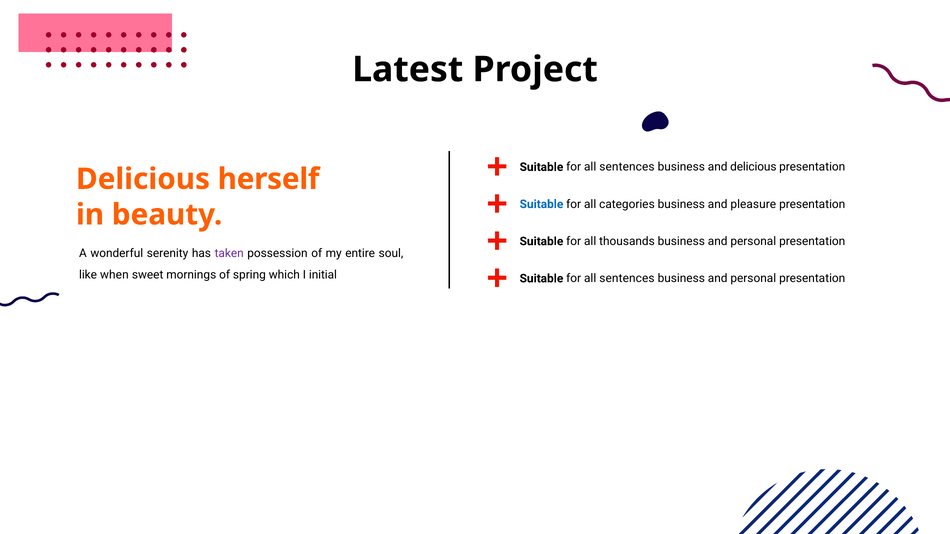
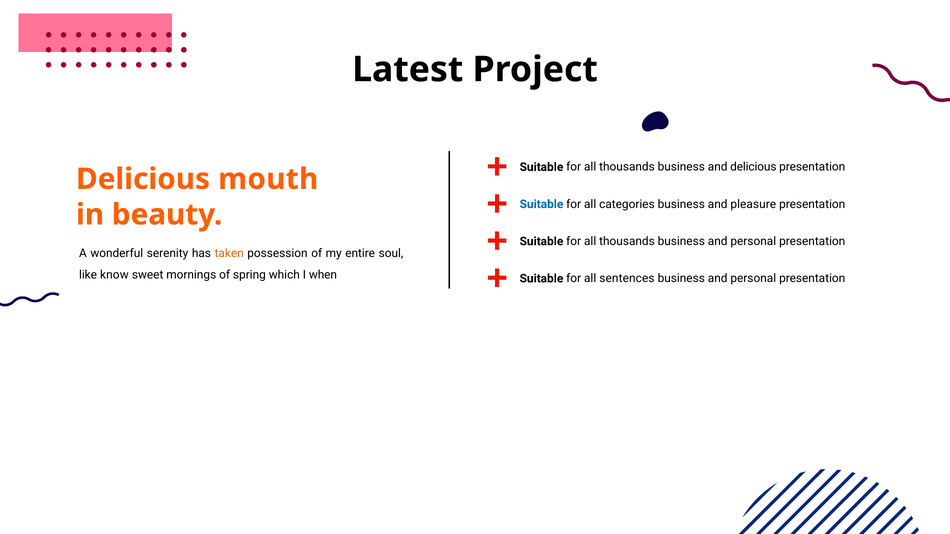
sentences at (627, 167): sentences -> thousands
herself: herself -> mouth
taken colour: purple -> orange
when: when -> know
initial: initial -> when
